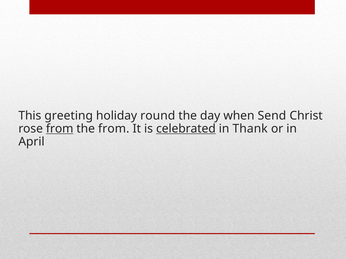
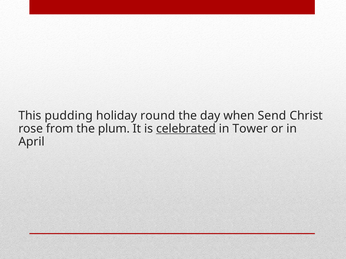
greeting: greeting -> pudding
from at (60, 129) underline: present -> none
the from: from -> plum
Thank: Thank -> Tower
